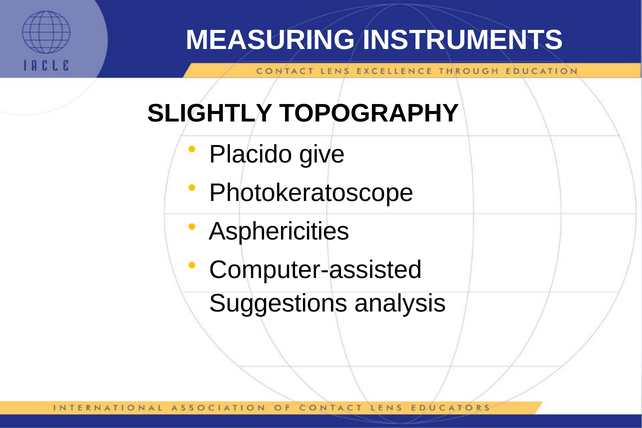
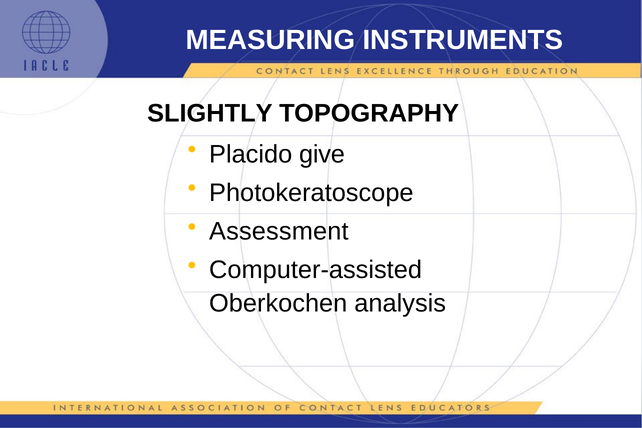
Asphericities: Asphericities -> Assessment
Suggestions: Suggestions -> Oberkochen
